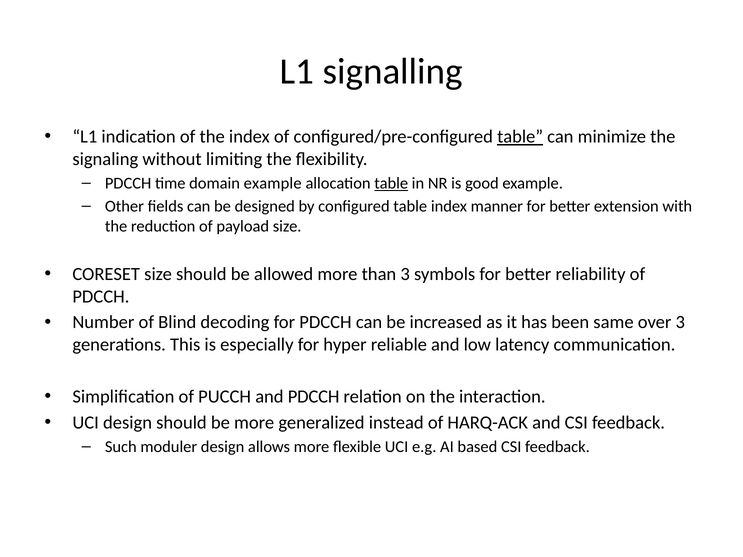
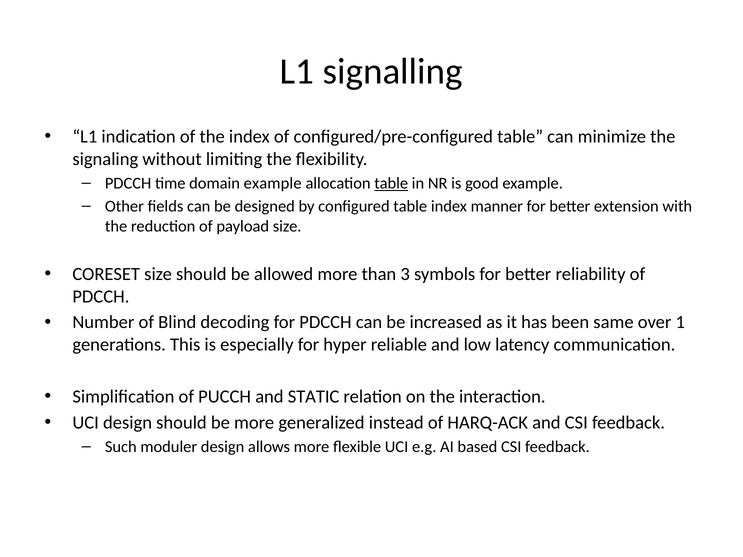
table at (520, 137) underline: present -> none
over 3: 3 -> 1
and PDCCH: PDCCH -> STATIC
